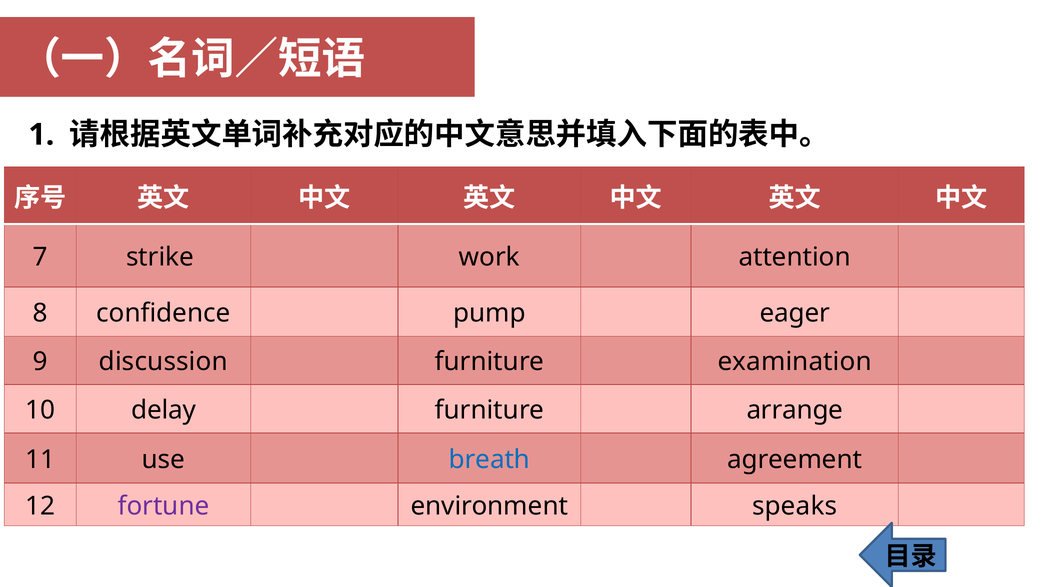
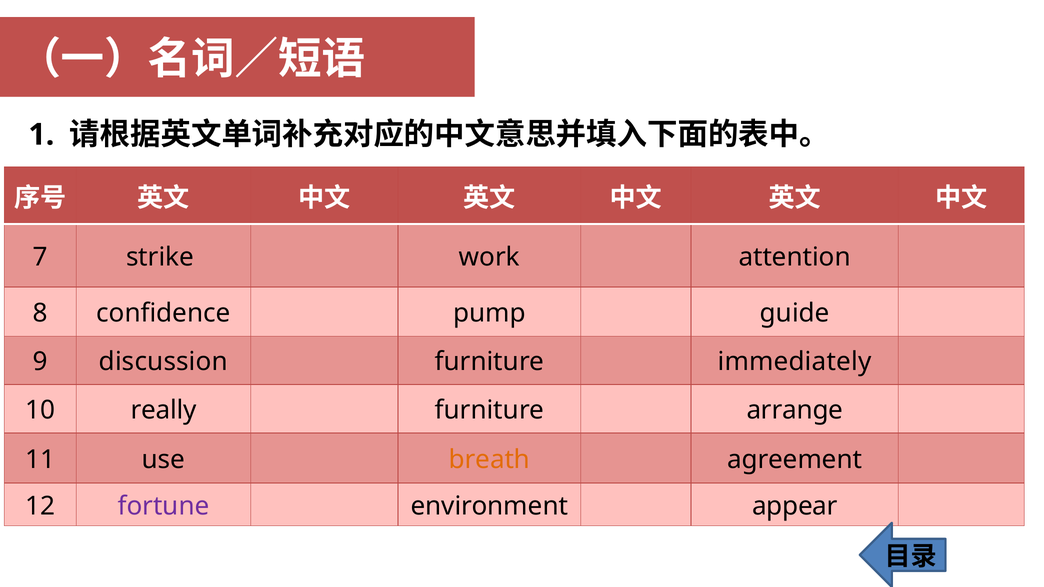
eager: eager -> guide
examination: examination -> immediately
delay: delay -> really
breath colour: blue -> orange
speaks: speaks -> appear
